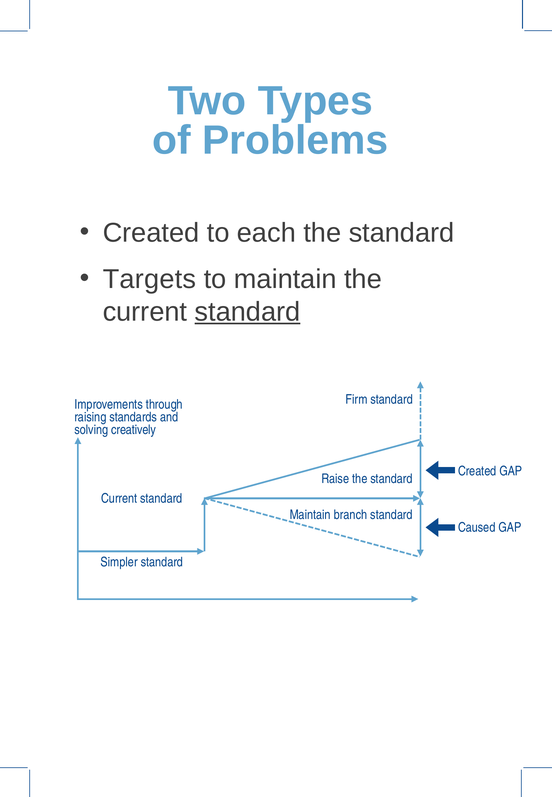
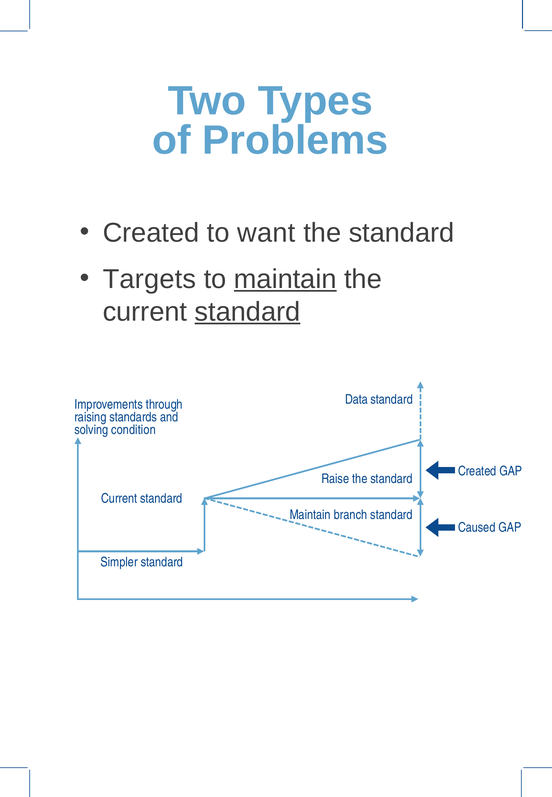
each: each -> want
maintain at (285, 279) underline: none -> present
Firm: Firm -> Data
creatively: creatively -> condition
